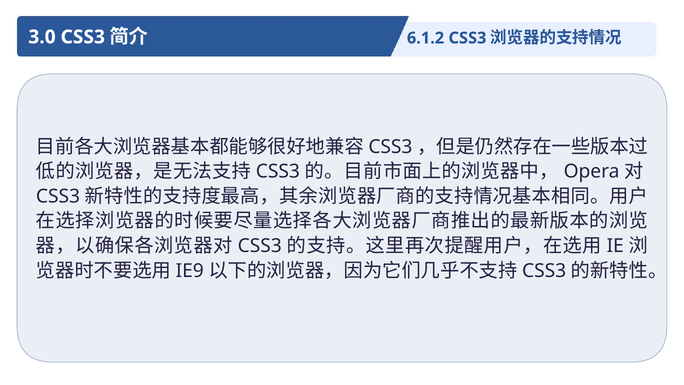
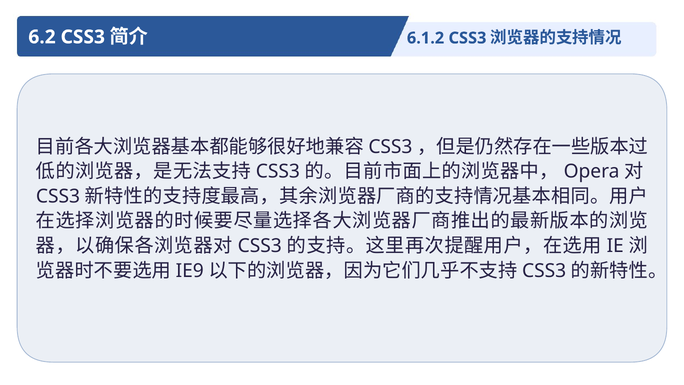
3.0: 3.0 -> 6.2
